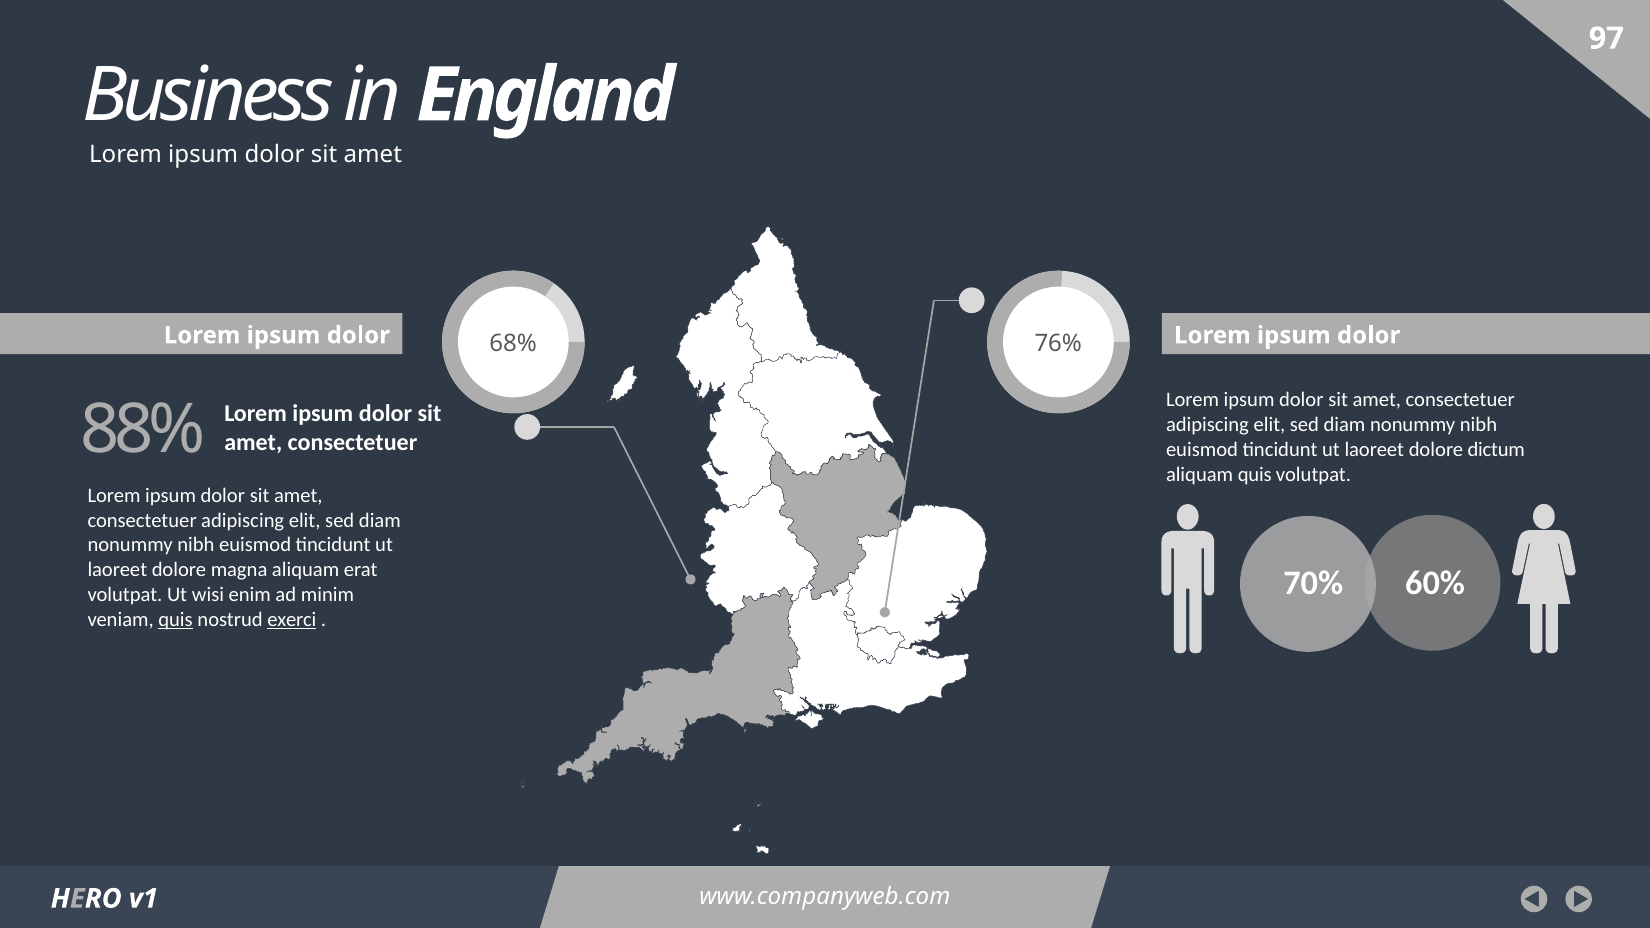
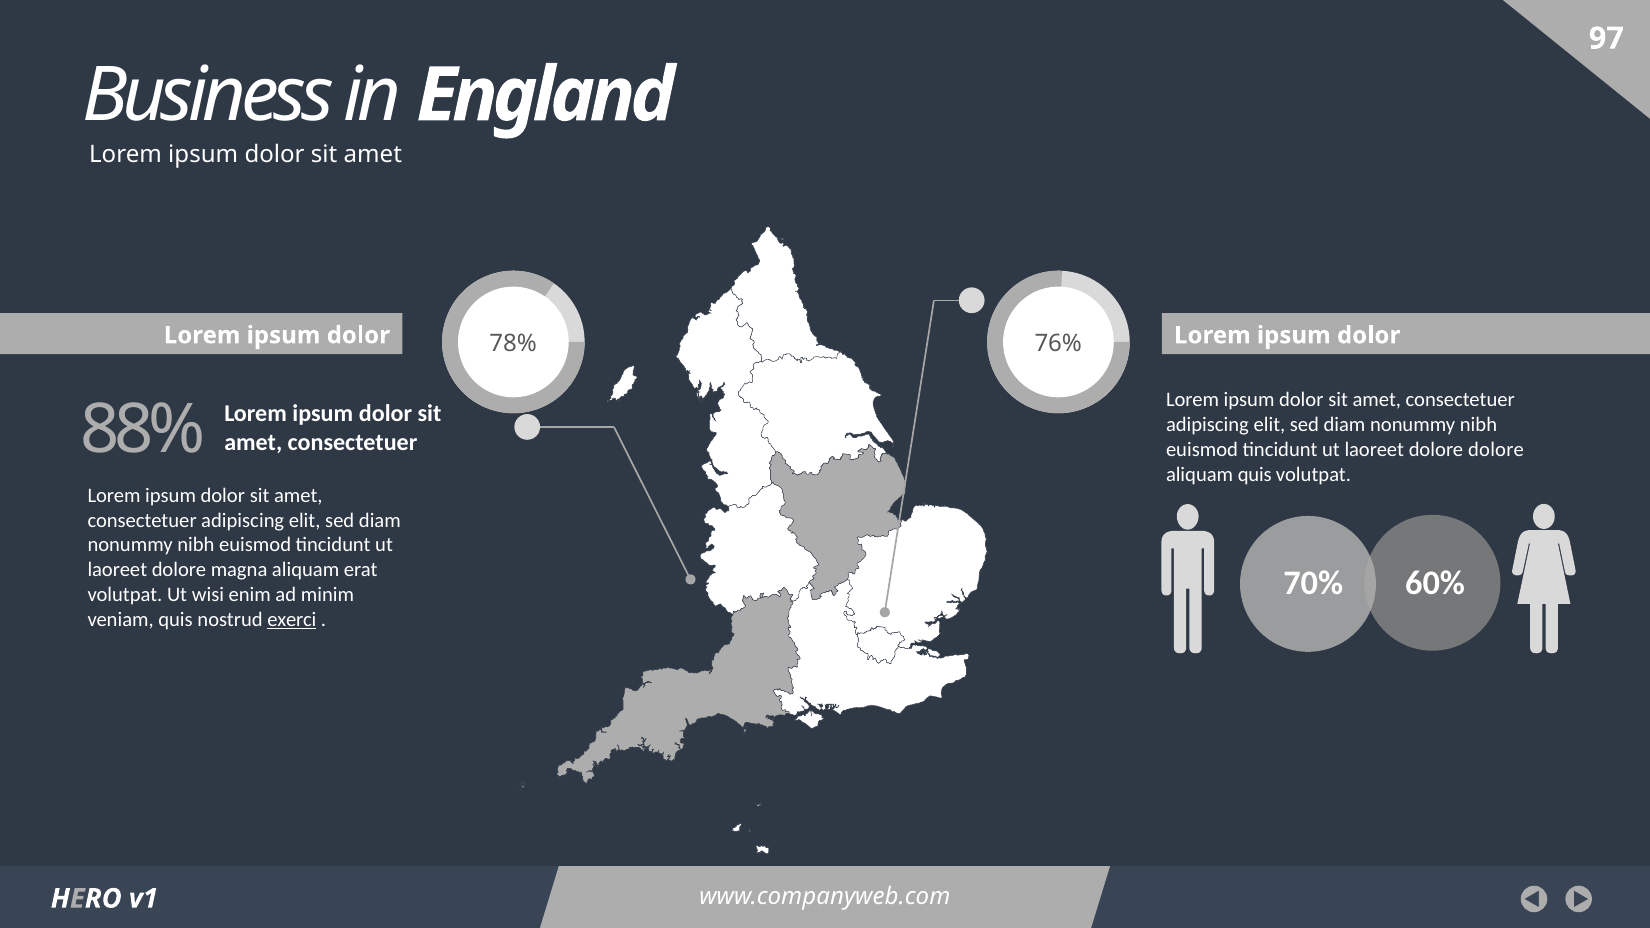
68%: 68% -> 78%
dolore dictum: dictum -> dolore
quis at (176, 619) underline: present -> none
